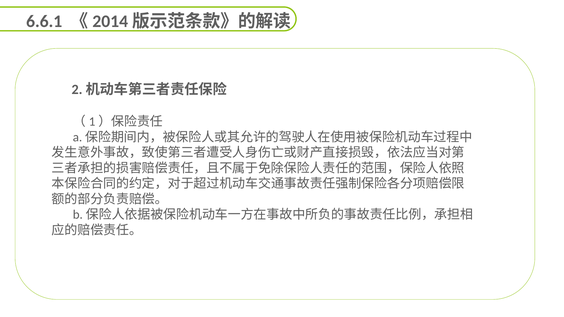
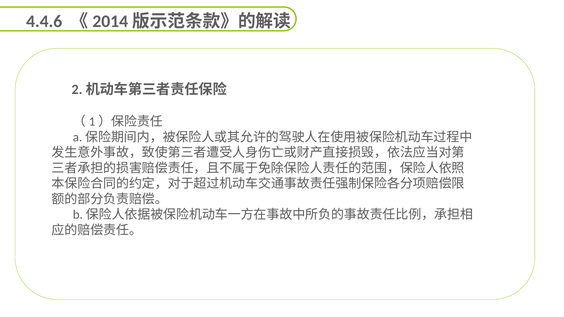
6.6.1: 6.6.1 -> 4.4.6
